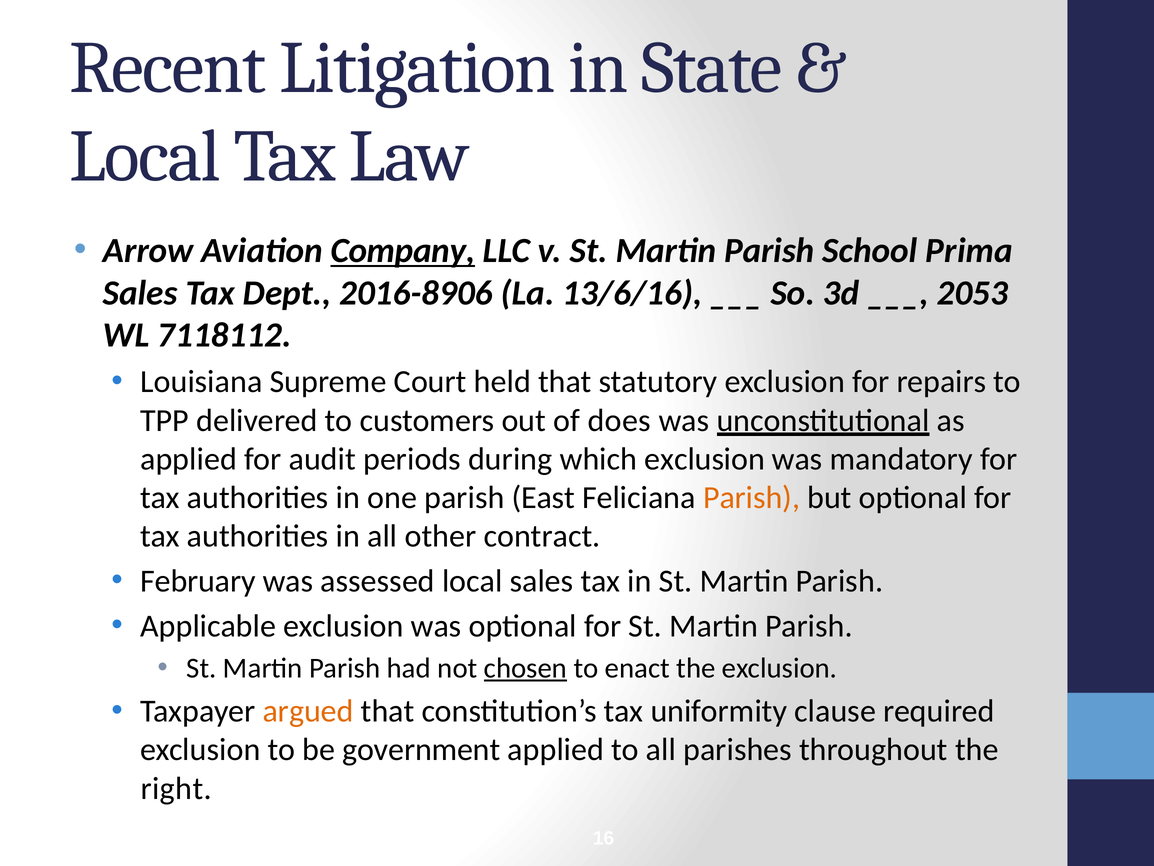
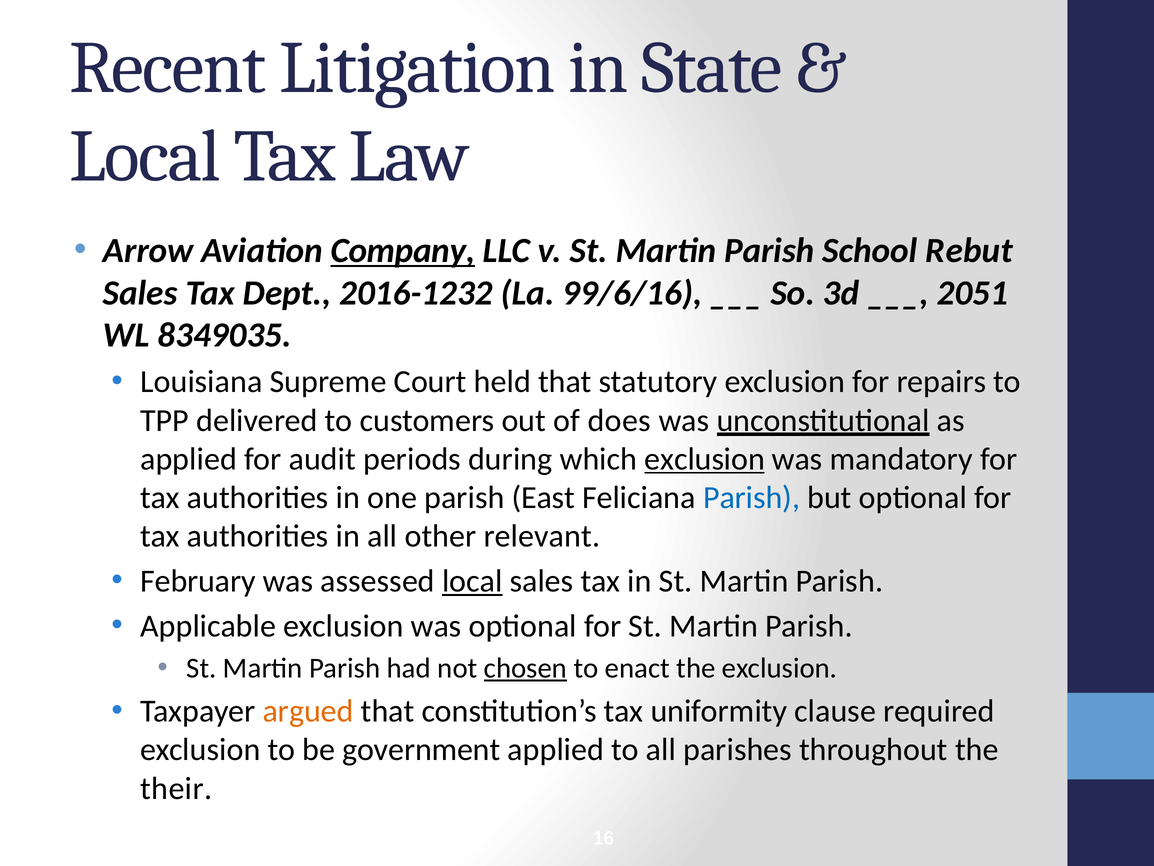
Prima: Prima -> Rebut
2016-8906: 2016-8906 -> 2016-1232
13/6/16: 13/6/16 -> 99/6/16
2053: 2053 -> 2051
7118112: 7118112 -> 8349035
exclusion at (705, 459) underline: none -> present
Parish at (752, 497) colour: orange -> blue
contract: contract -> relevant
local at (472, 581) underline: none -> present
right: right -> their
